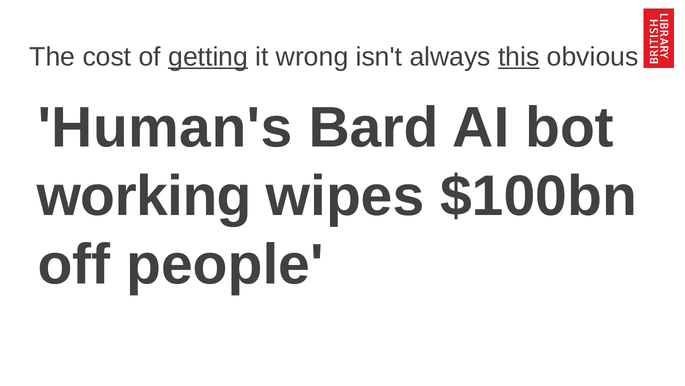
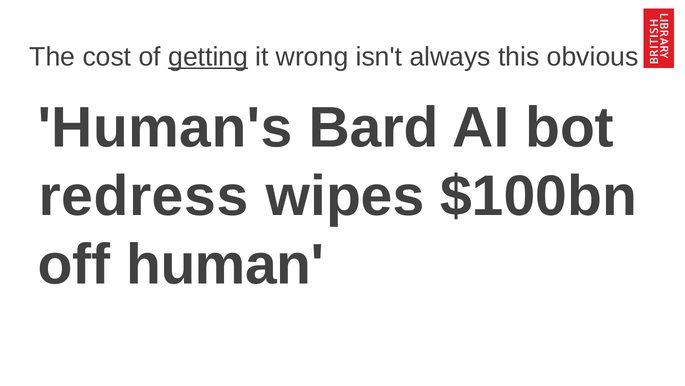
this underline: present -> none
working: working -> redress
people: people -> human
